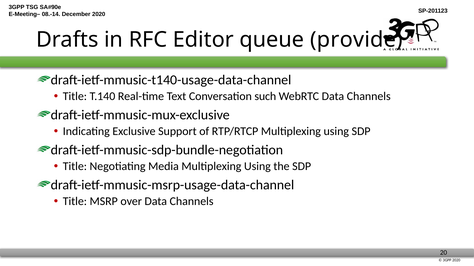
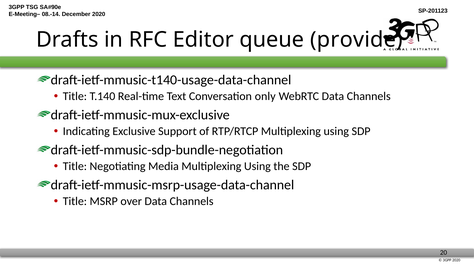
such: such -> only
